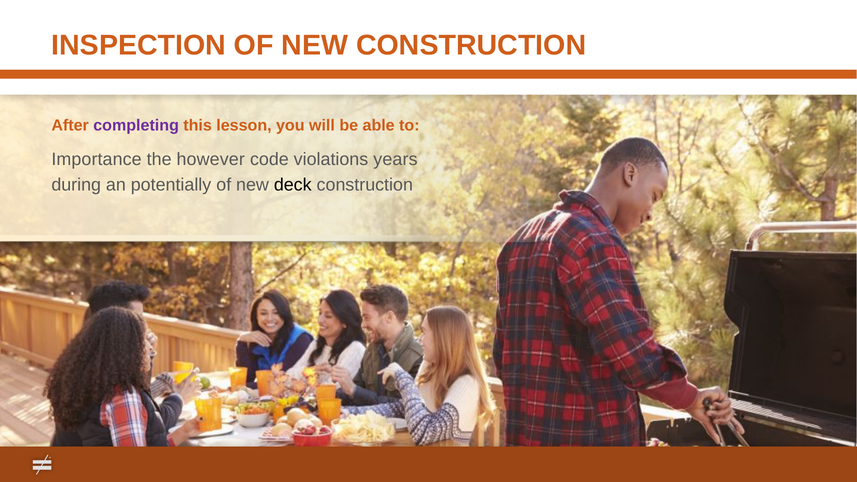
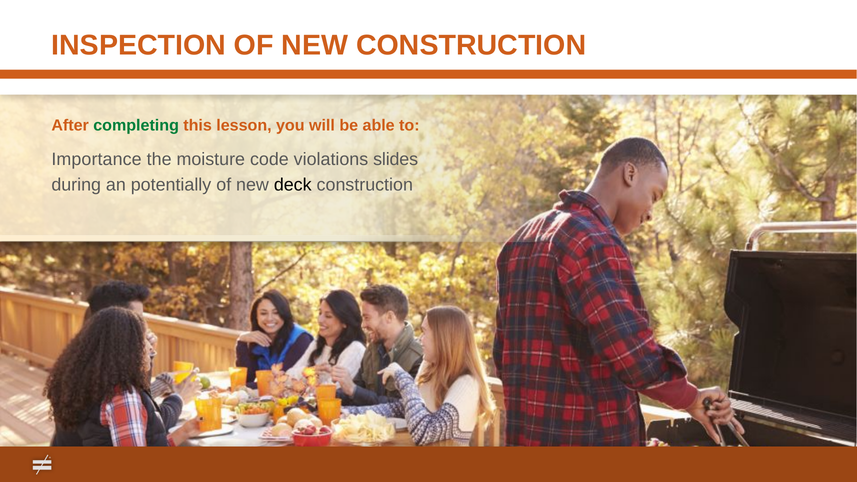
completing colour: purple -> green
however: however -> moisture
years: years -> slides
